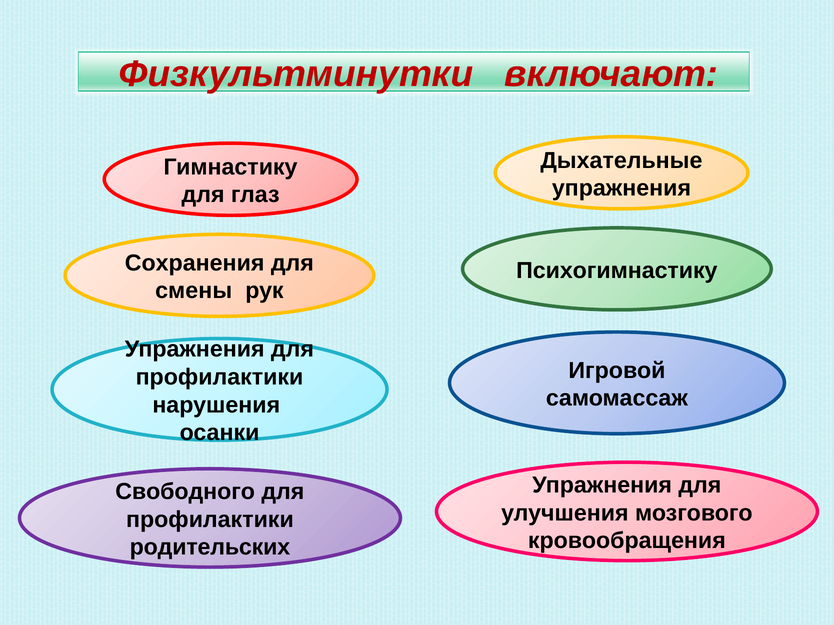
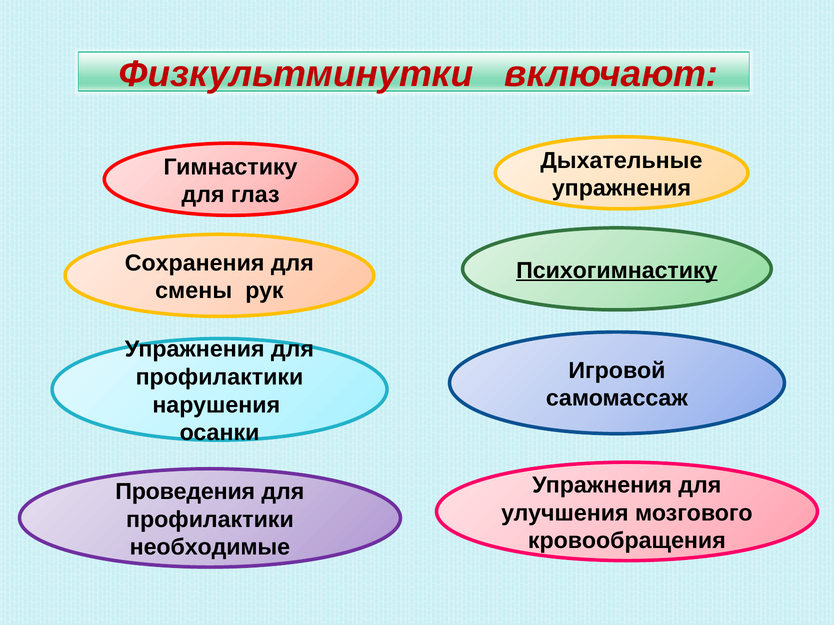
Психогимнастику underline: none -> present
Свободного: Свободного -> Проведения
родительских: родительских -> необходимые
